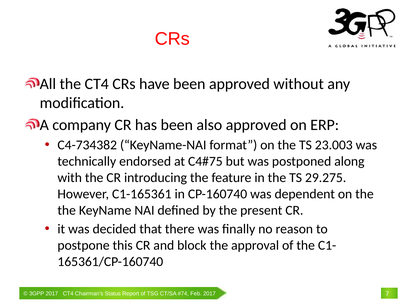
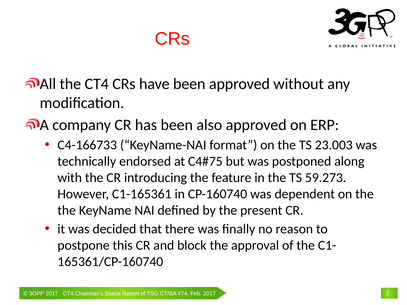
C4-734382: C4-734382 -> C4-166733
29.275: 29.275 -> 59.273
